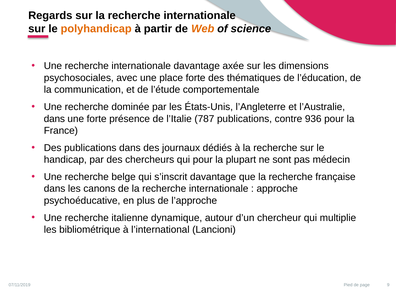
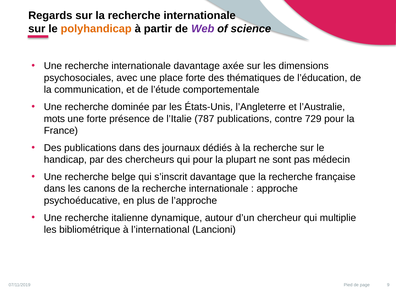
Web colour: orange -> purple
dans at (54, 119): dans -> mots
936: 936 -> 729
